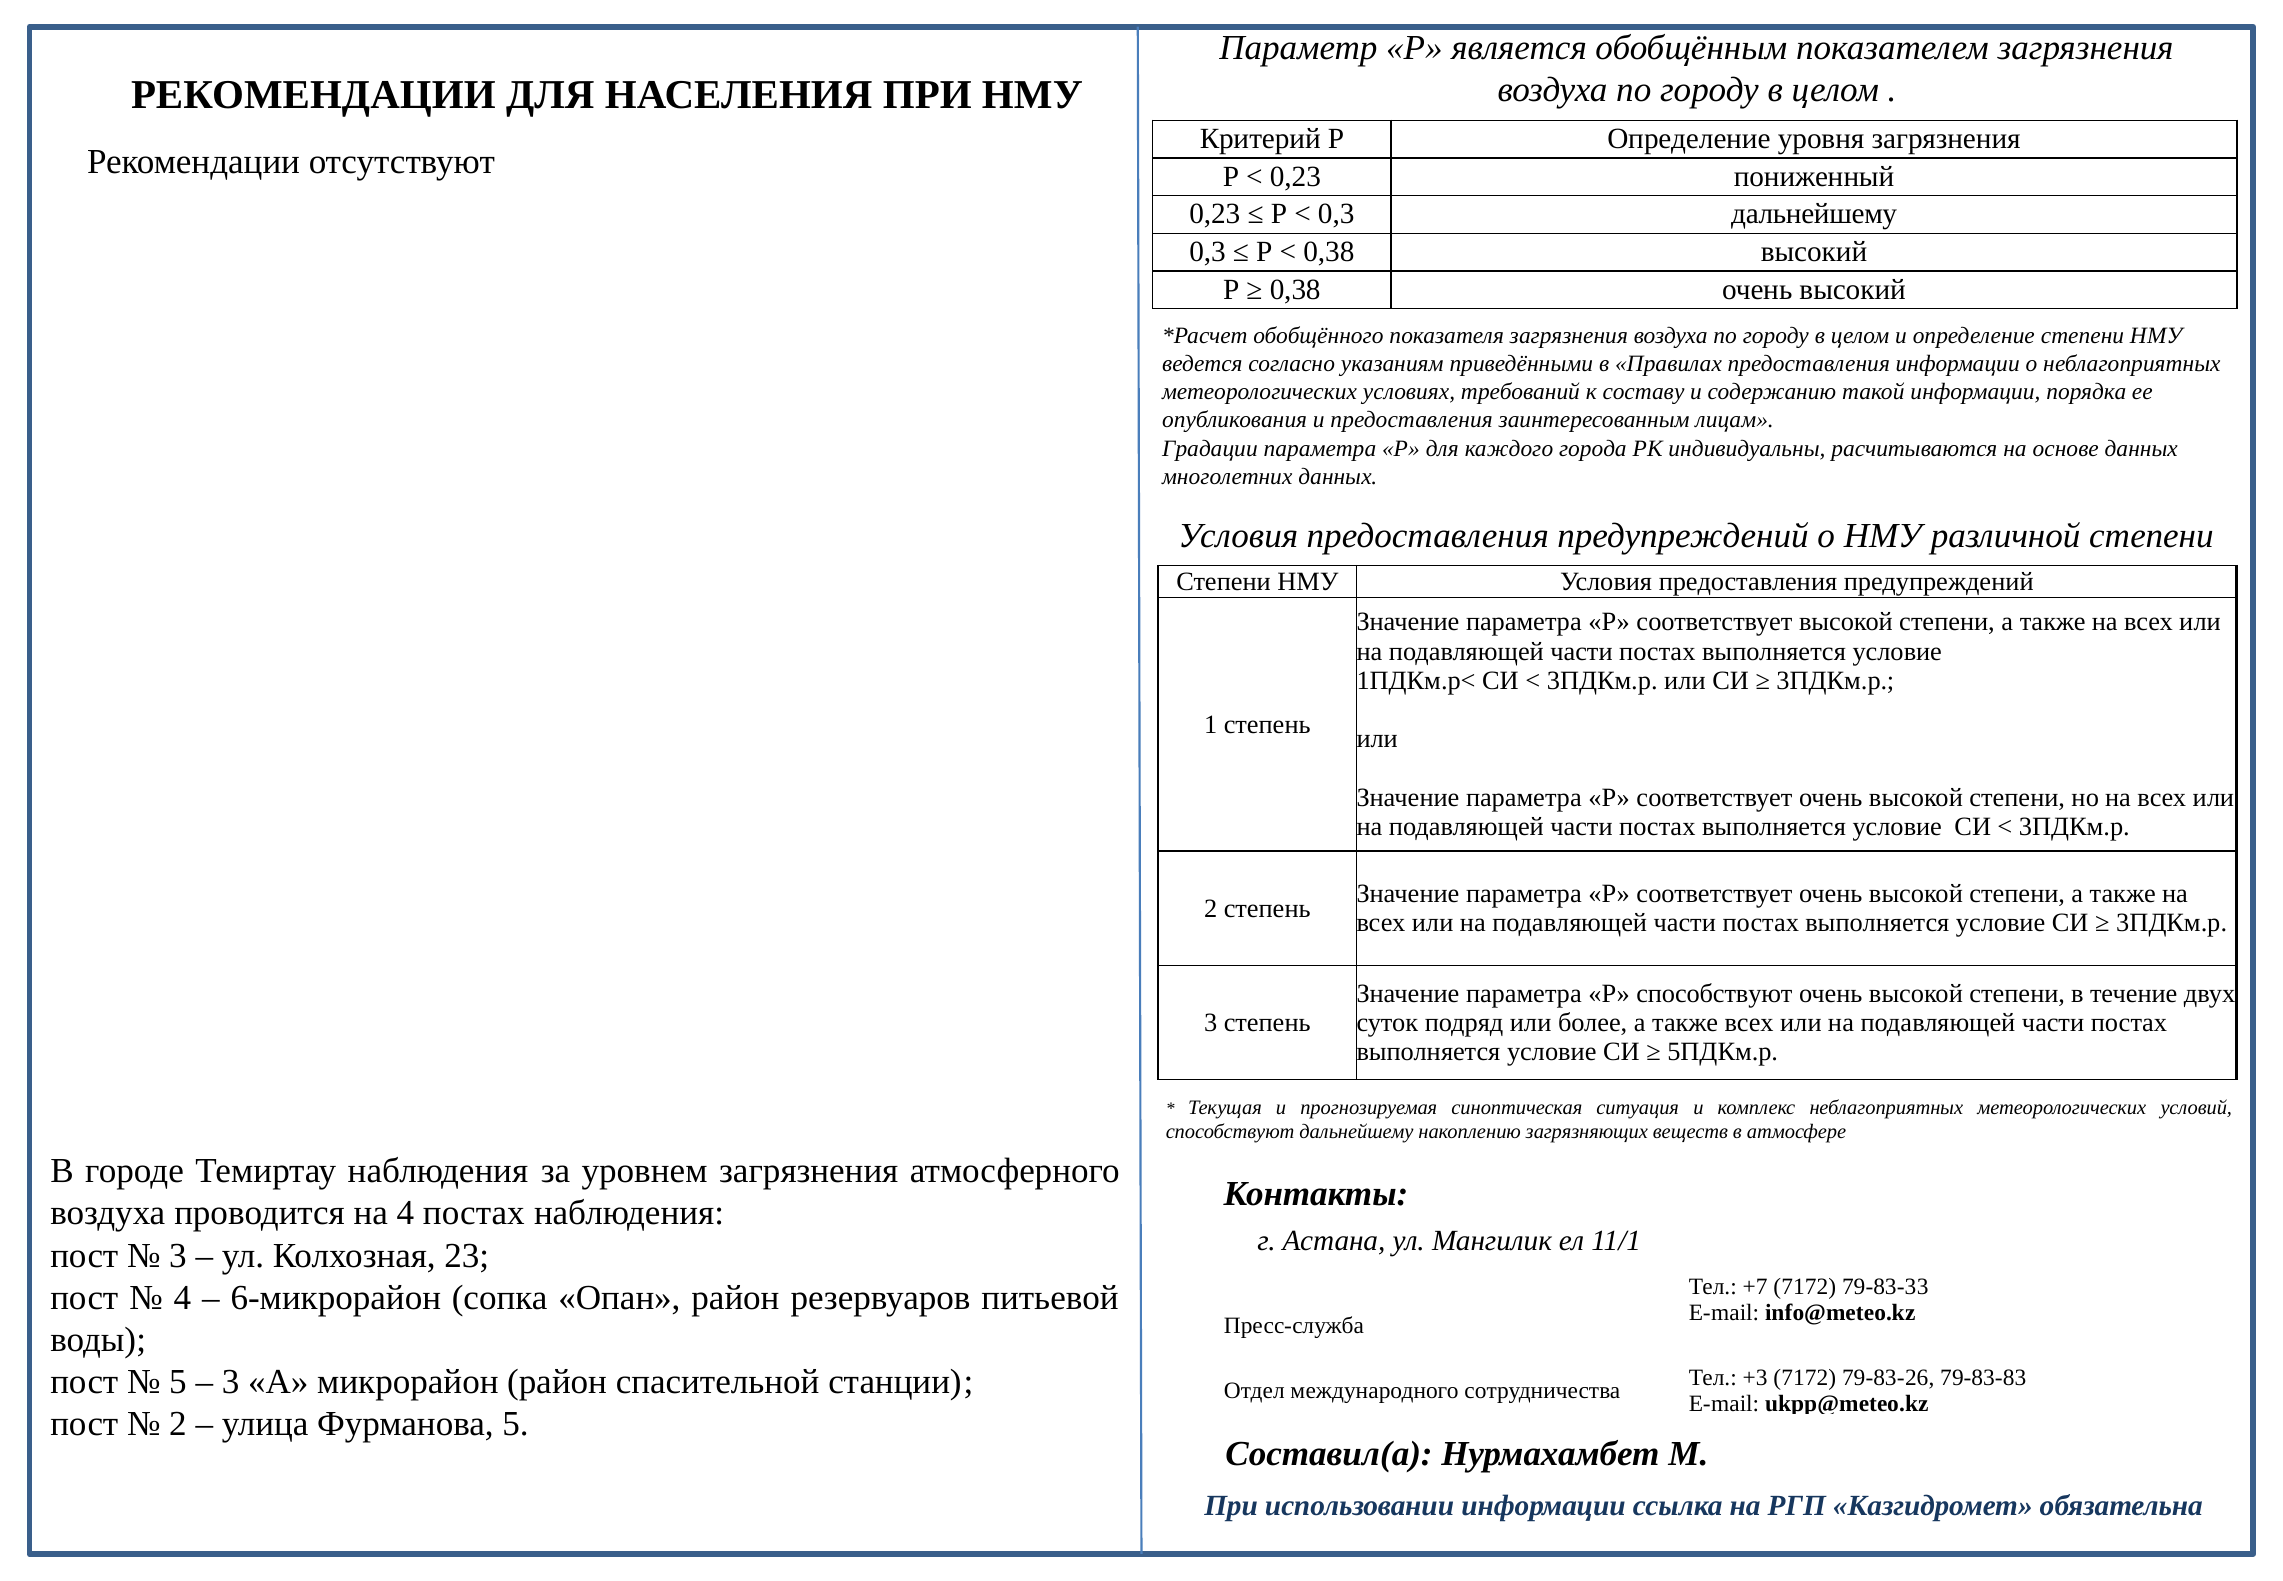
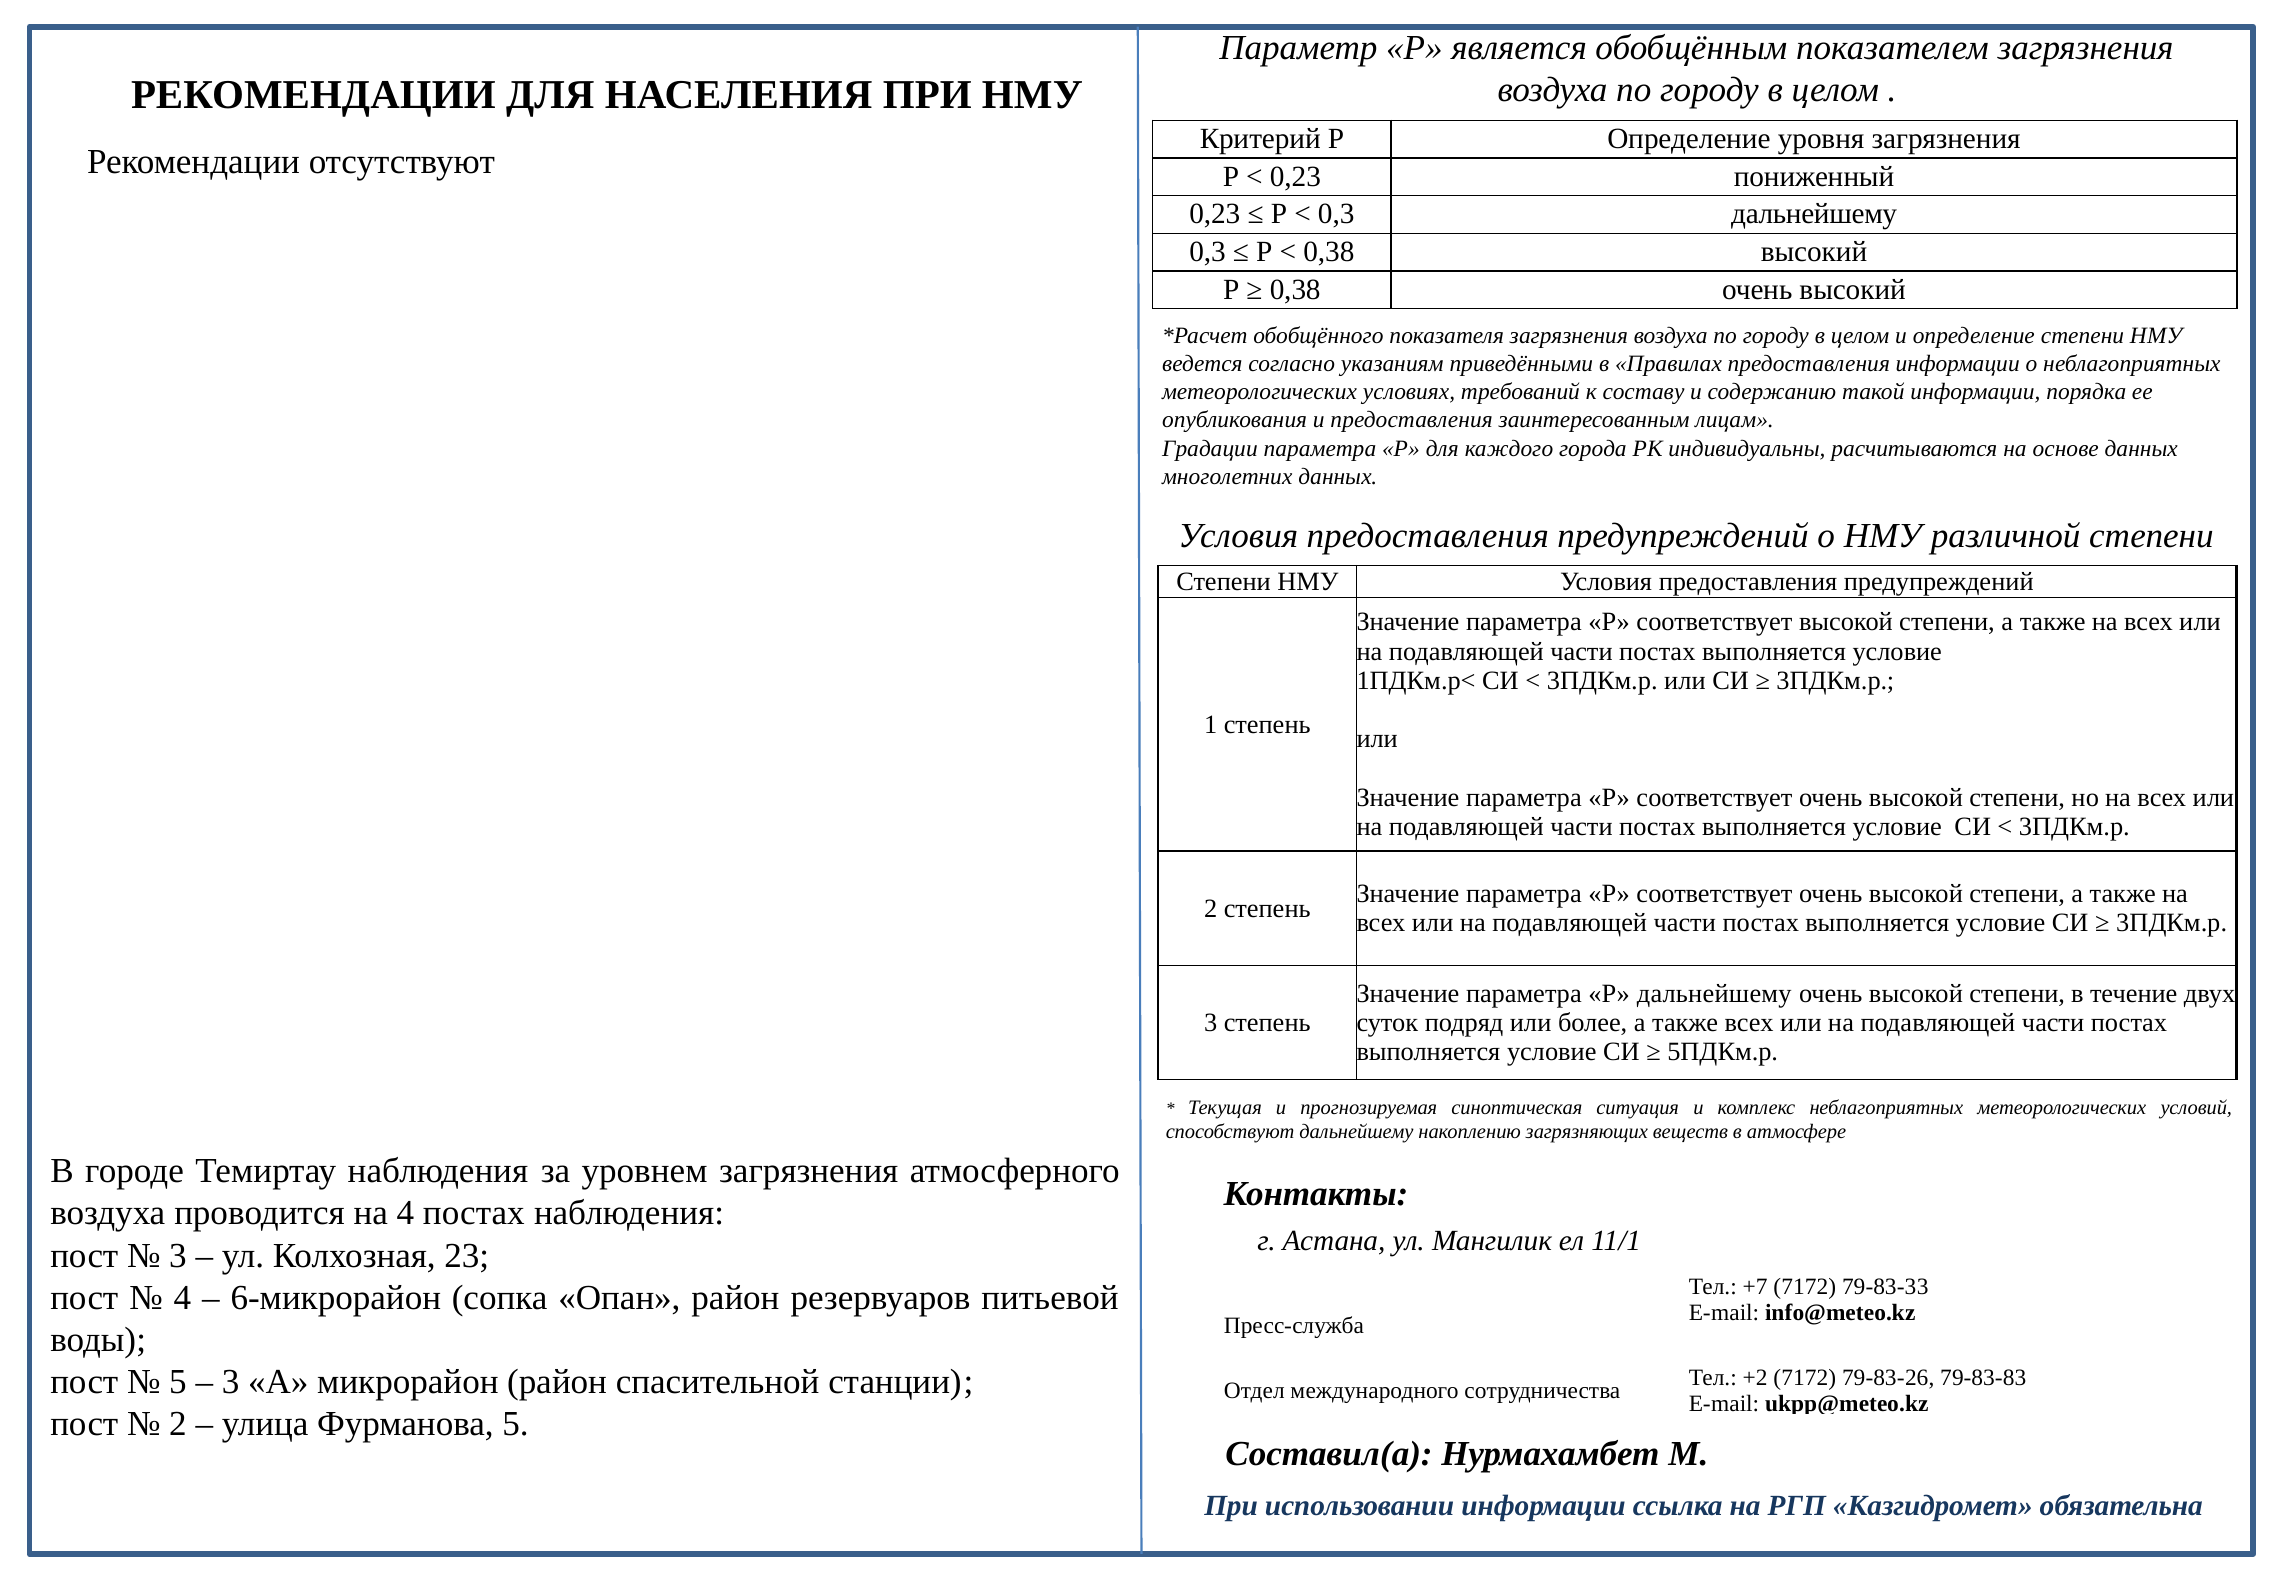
Р способствуют: способствуют -> дальнейшему
+3: +3 -> +2
